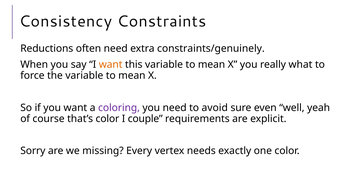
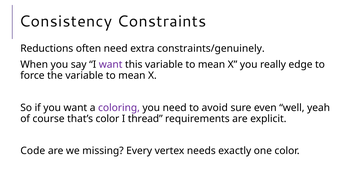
want at (111, 65) colour: orange -> purple
what: what -> edge
couple: couple -> thread
Sorry: Sorry -> Code
